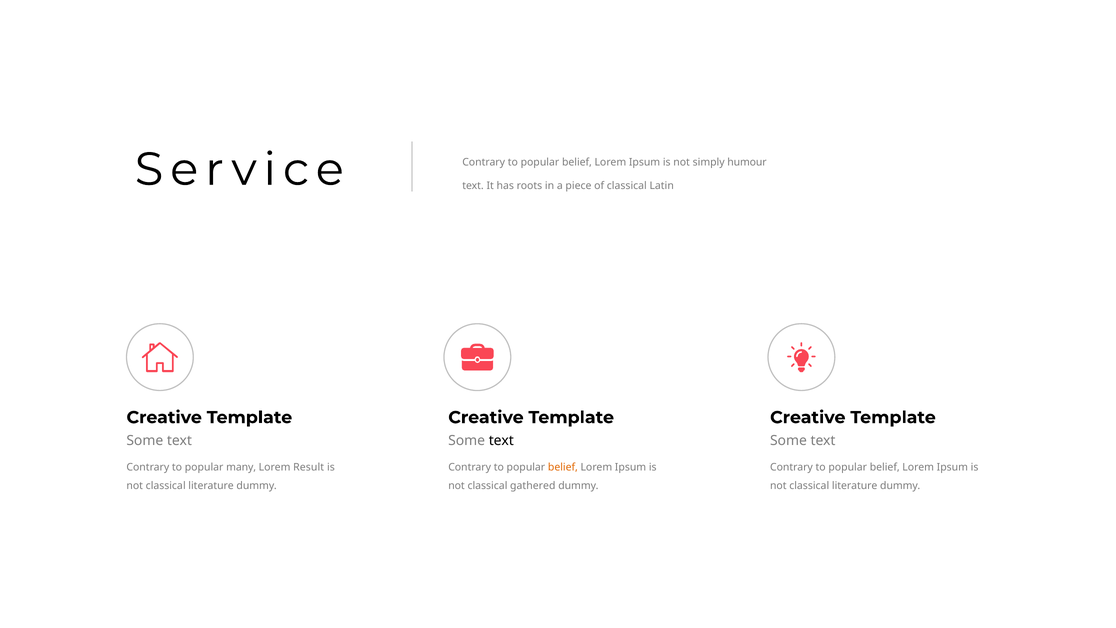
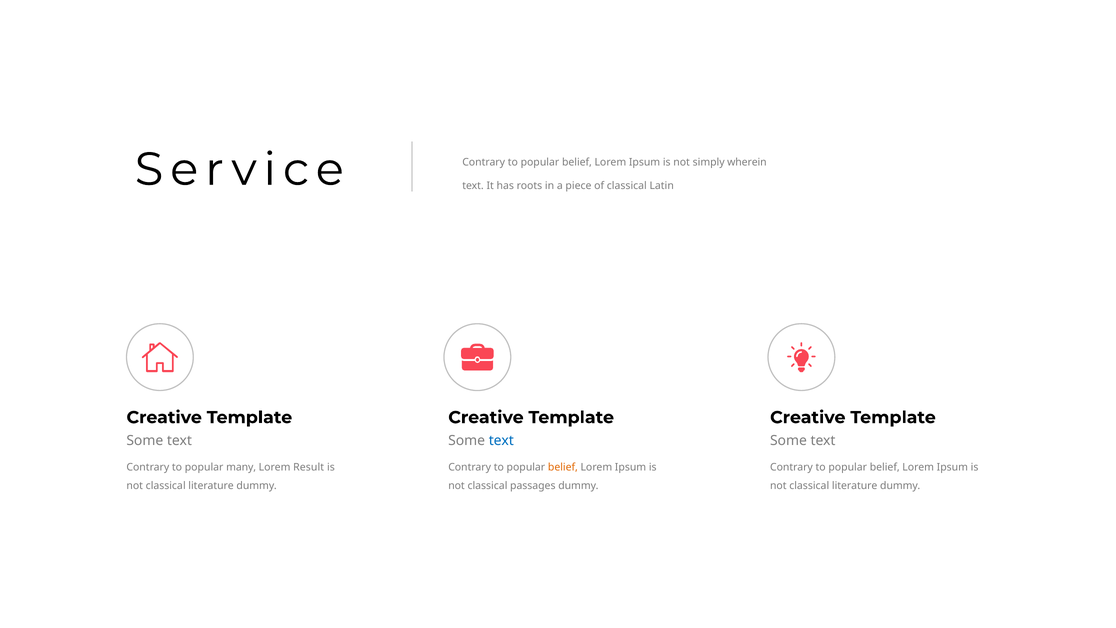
humour: humour -> wherein
text at (501, 440) colour: black -> blue
gathered: gathered -> passages
